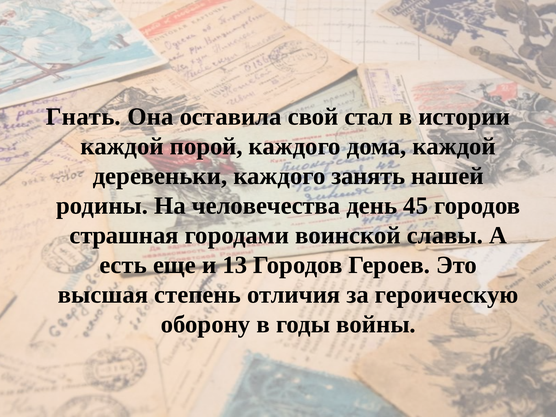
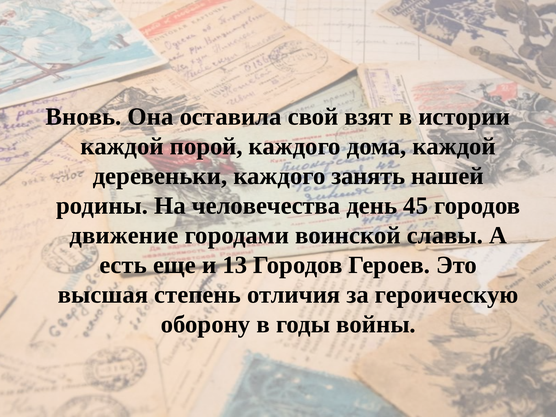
Гнать: Гнать -> Вновь
стал: стал -> взят
страшная: страшная -> движение
